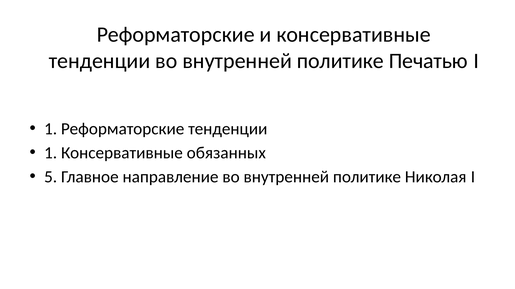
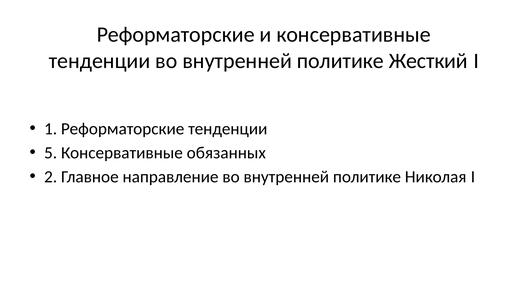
Печатью: Печатью -> Жесткий
1 at (51, 153): 1 -> 5
5: 5 -> 2
